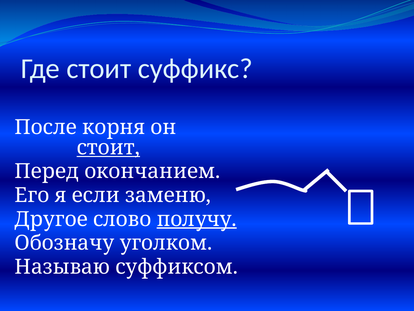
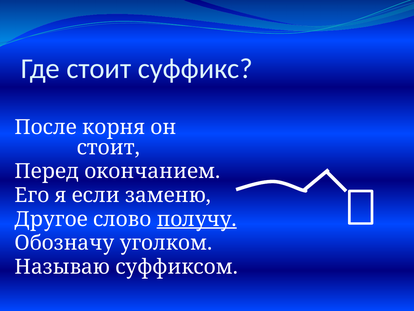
стоит at (108, 147) underline: present -> none
